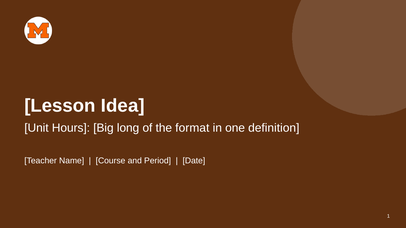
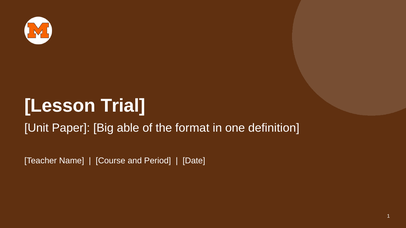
Idea: Idea -> Trial
Hours: Hours -> Paper
long: long -> able
